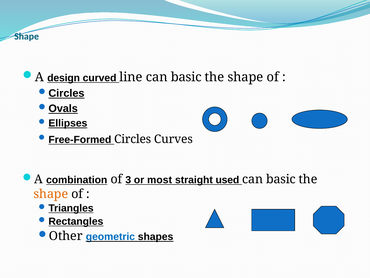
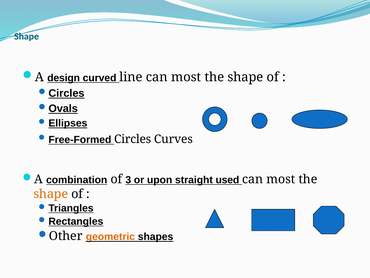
line can basic: basic -> most
most: most -> upon
basic at (281, 179): basic -> most
geometric colour: blue -> orange
